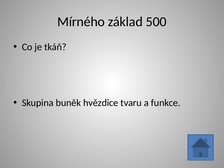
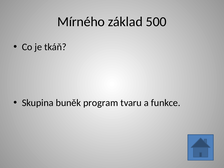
hvězdice: hvězdice -> program
